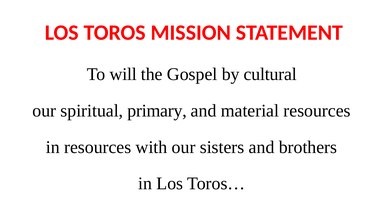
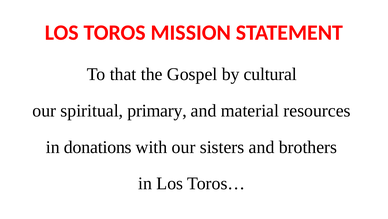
will: will -> that
in resources: resources -> donations
